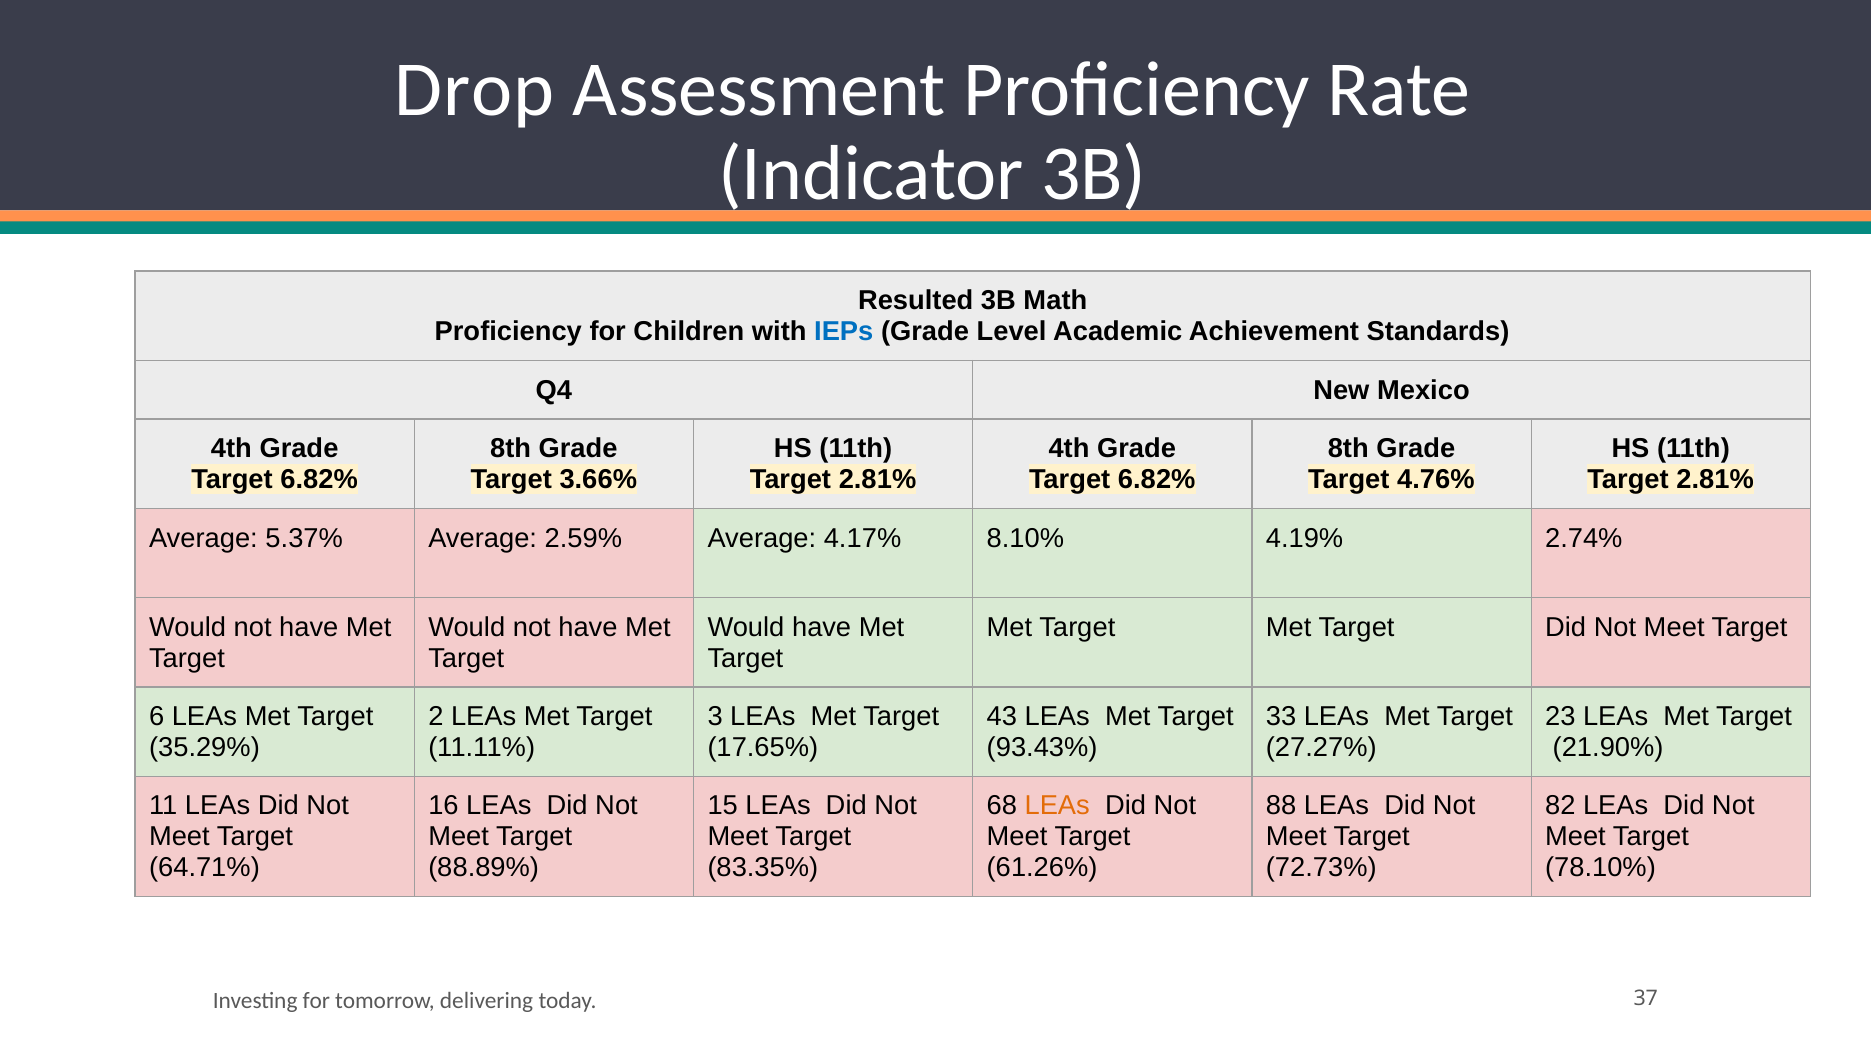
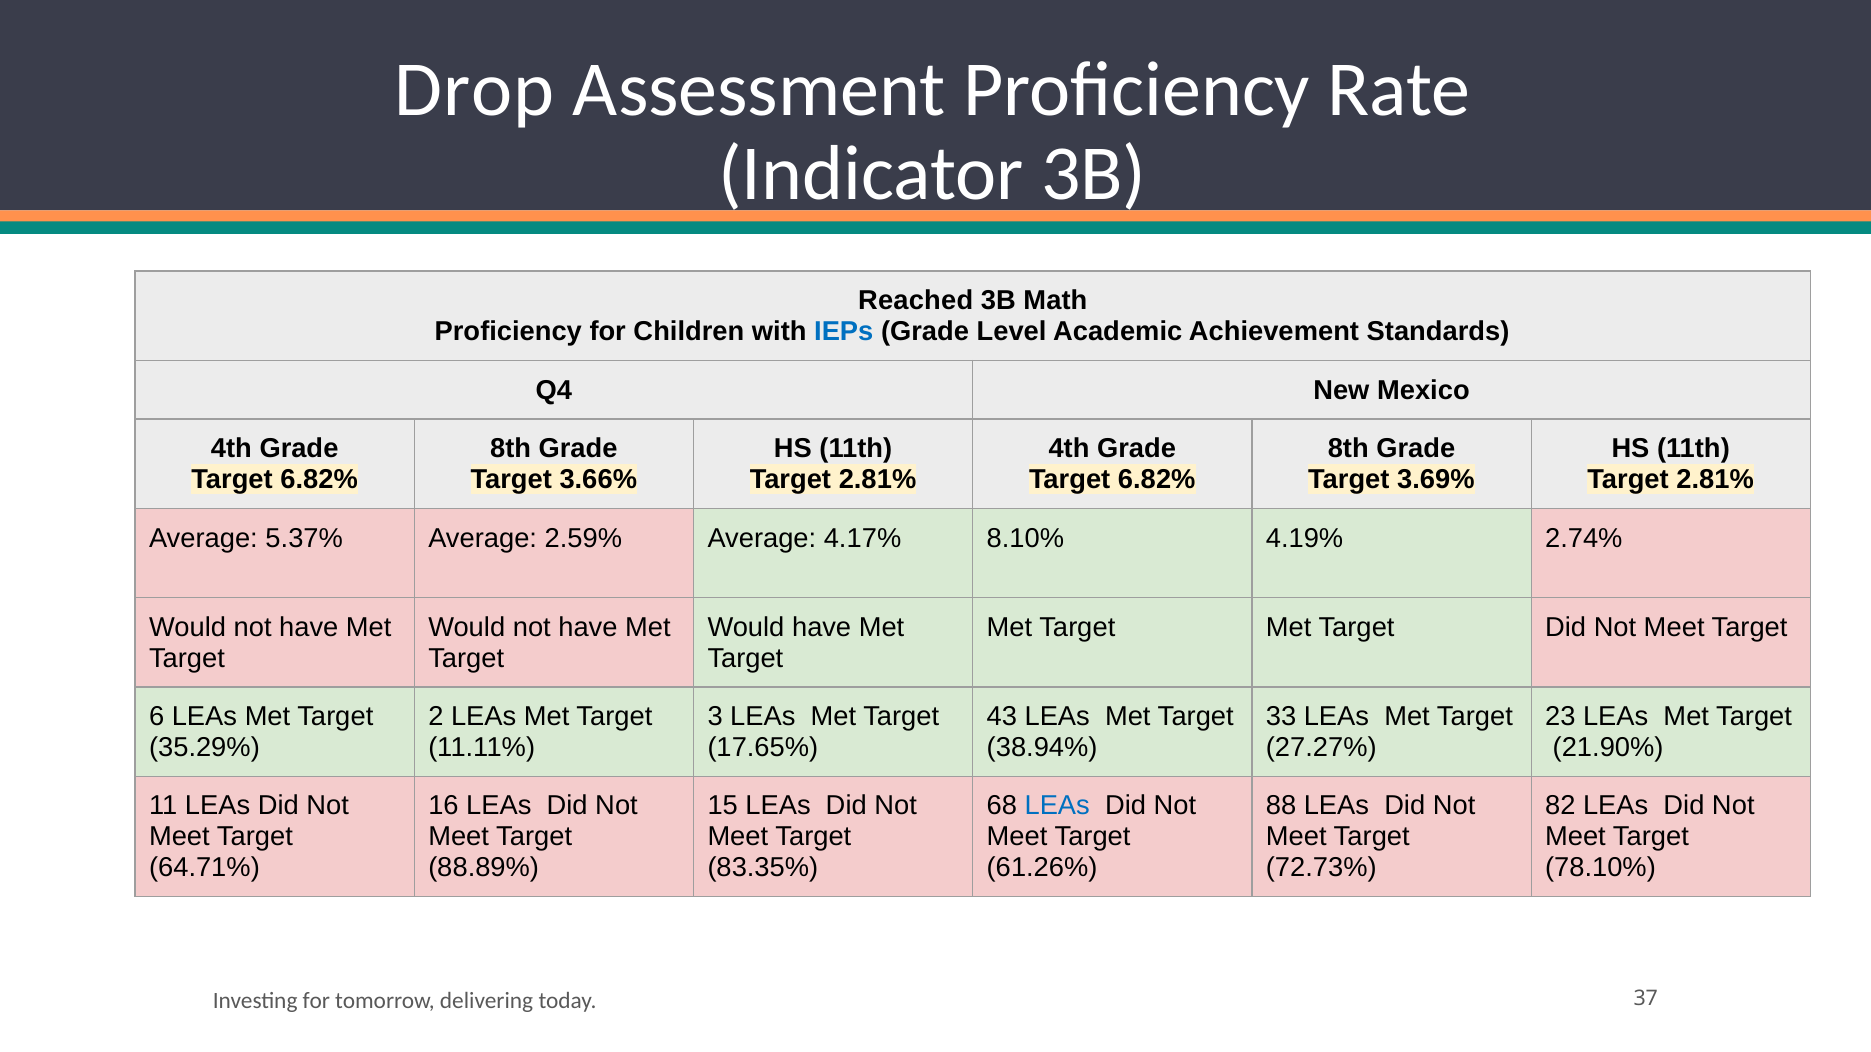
Resulted: Resulted -> Reached
4.76%: 4.76% -> 3.69%
93.43%: 93.43% -> 38.94%
LEAs at (1057, 806) colour: orange -> blue
